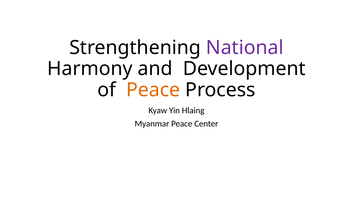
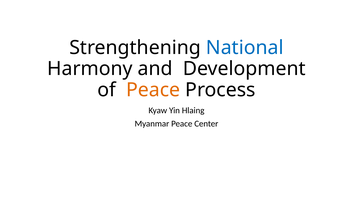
National colour: purple -> blue
